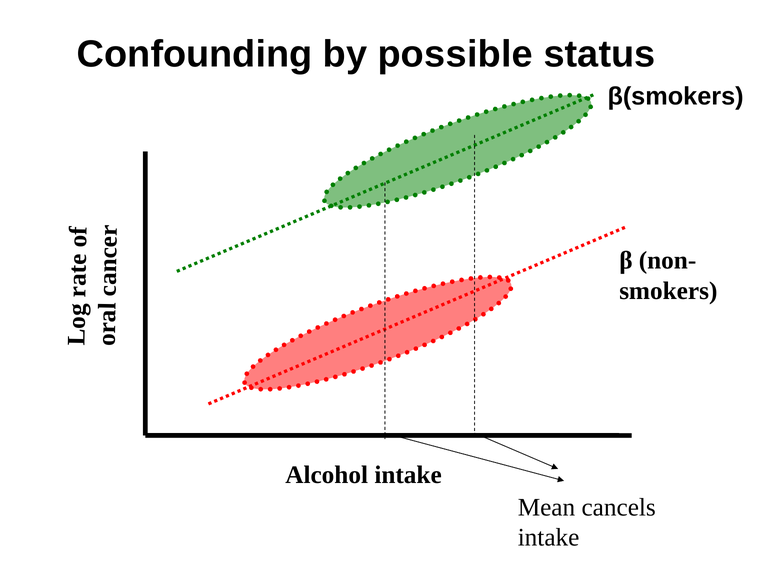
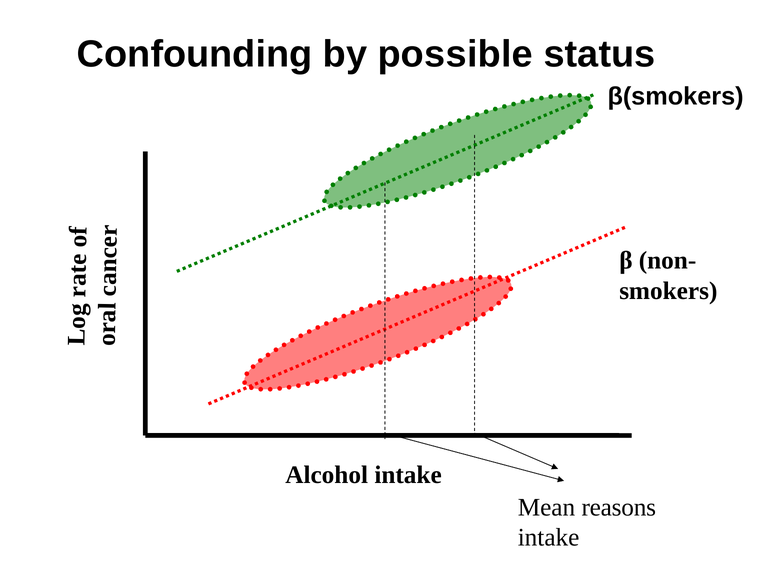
cancels: cancels -> reasons
